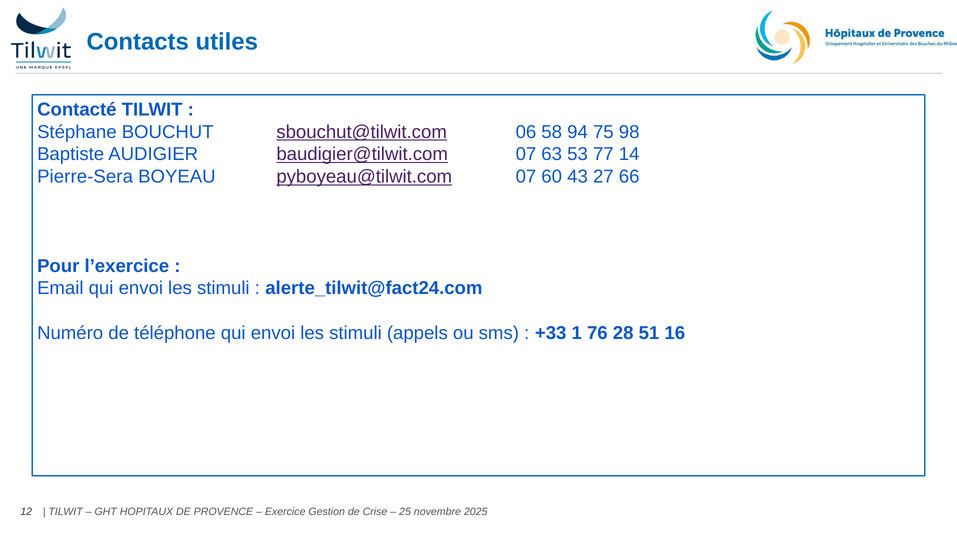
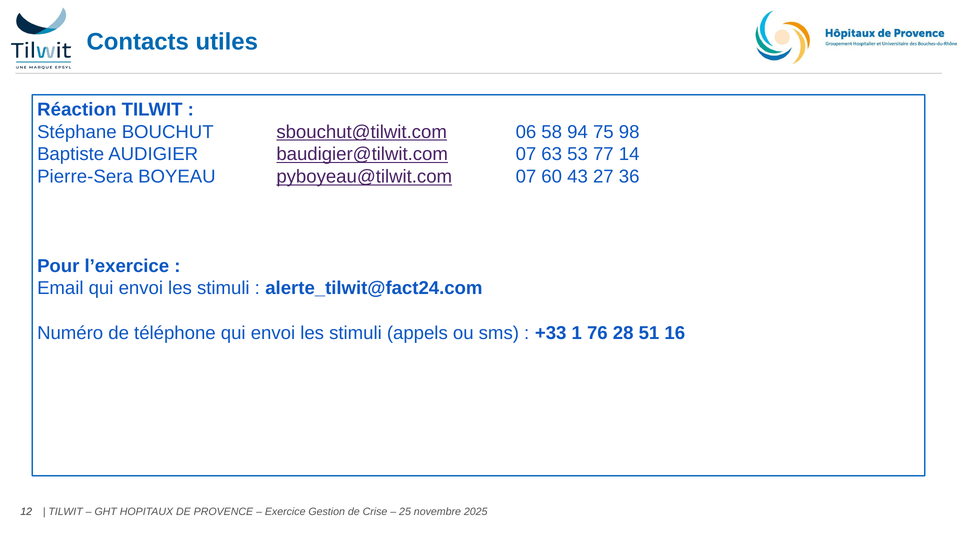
Contacté: Contacté -> Réaction
66: 66 -> 36
